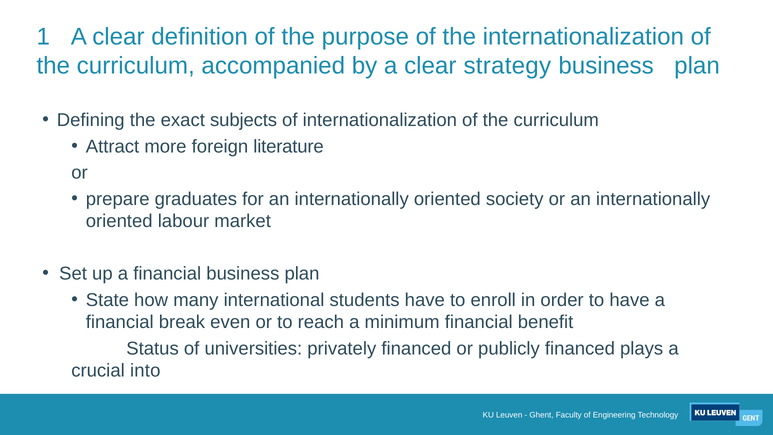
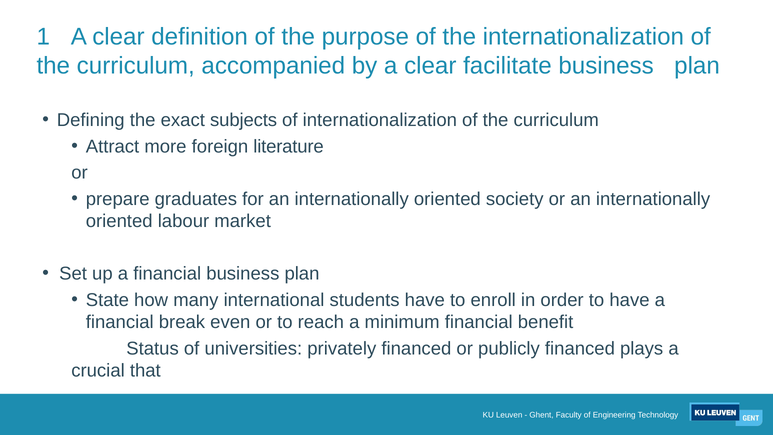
strategy: strategy -> facilitate
into: into -> that
